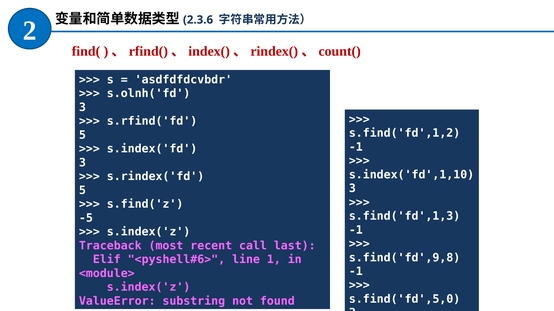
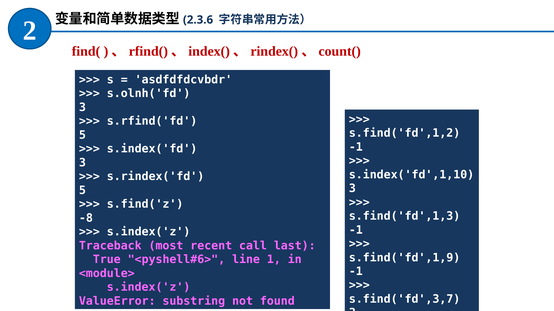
-5: -5 -> -8
s.find('fd',9,8: s.find('fd',9,8 -> s.find('fd',1,9
Elif: Elif -> True
s.find('fd',5,0: s.find('fd',5,0 -> s.find('fd',3,7
